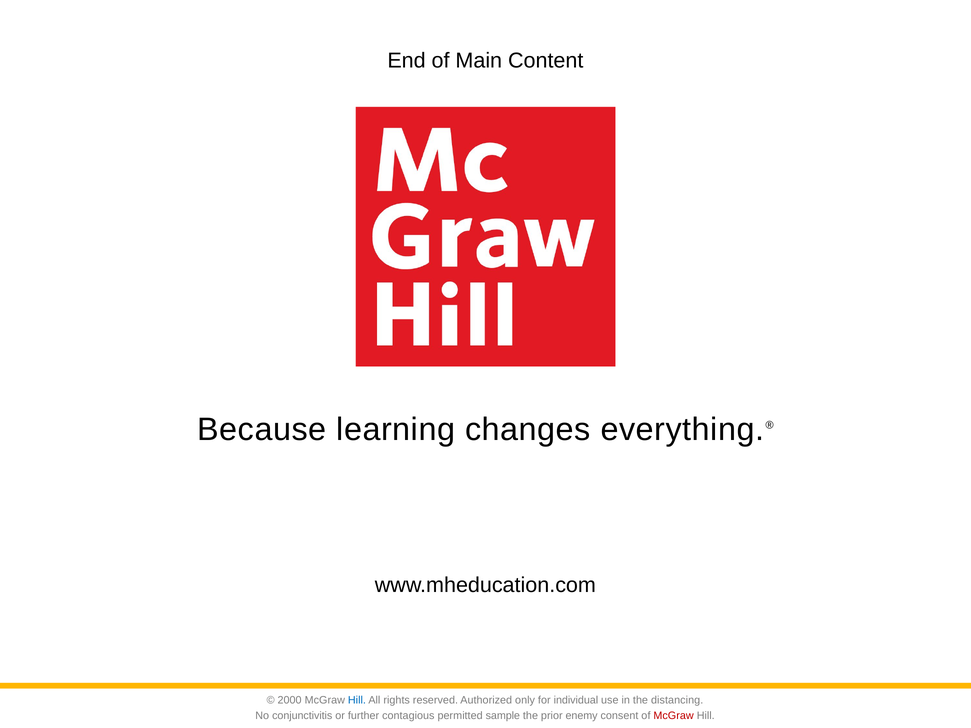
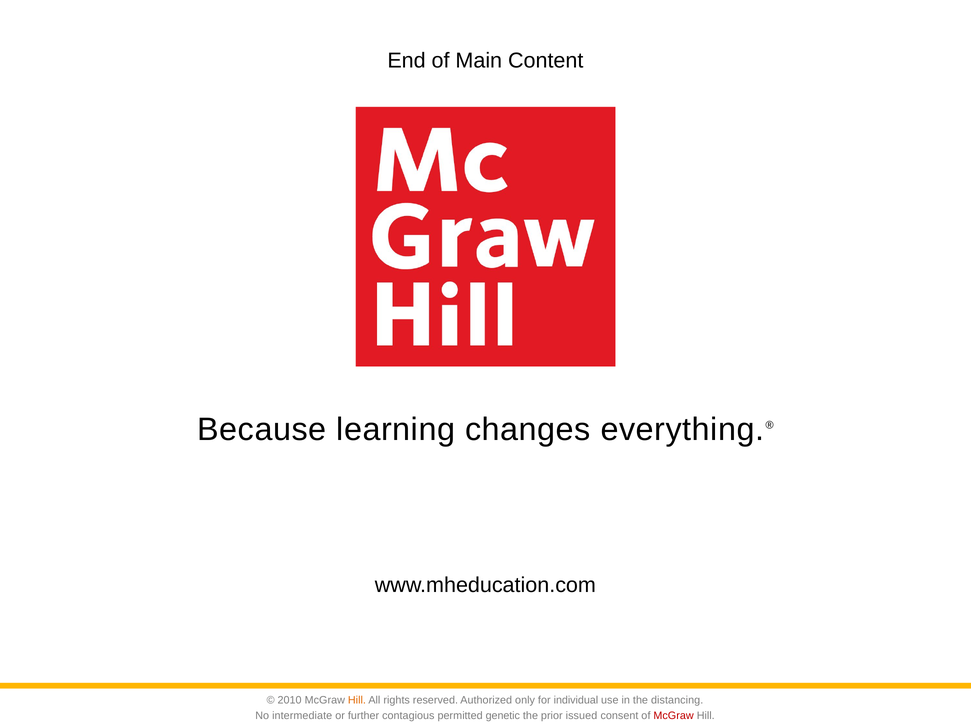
2000: 2000 -> 2010
Hill at (357, 700) colour: blue -> orange
conjunctivitis: conjunctivitis -> intermediate
sample: sample -> genetic
enemy: enemy -> issued
